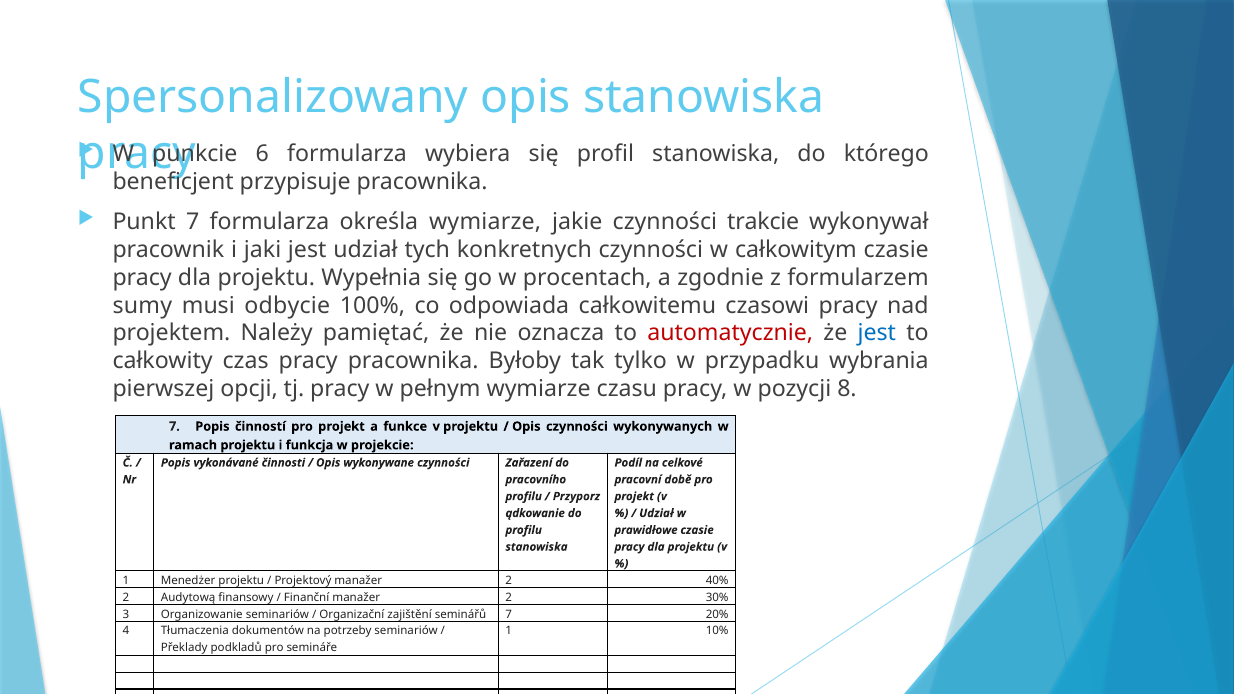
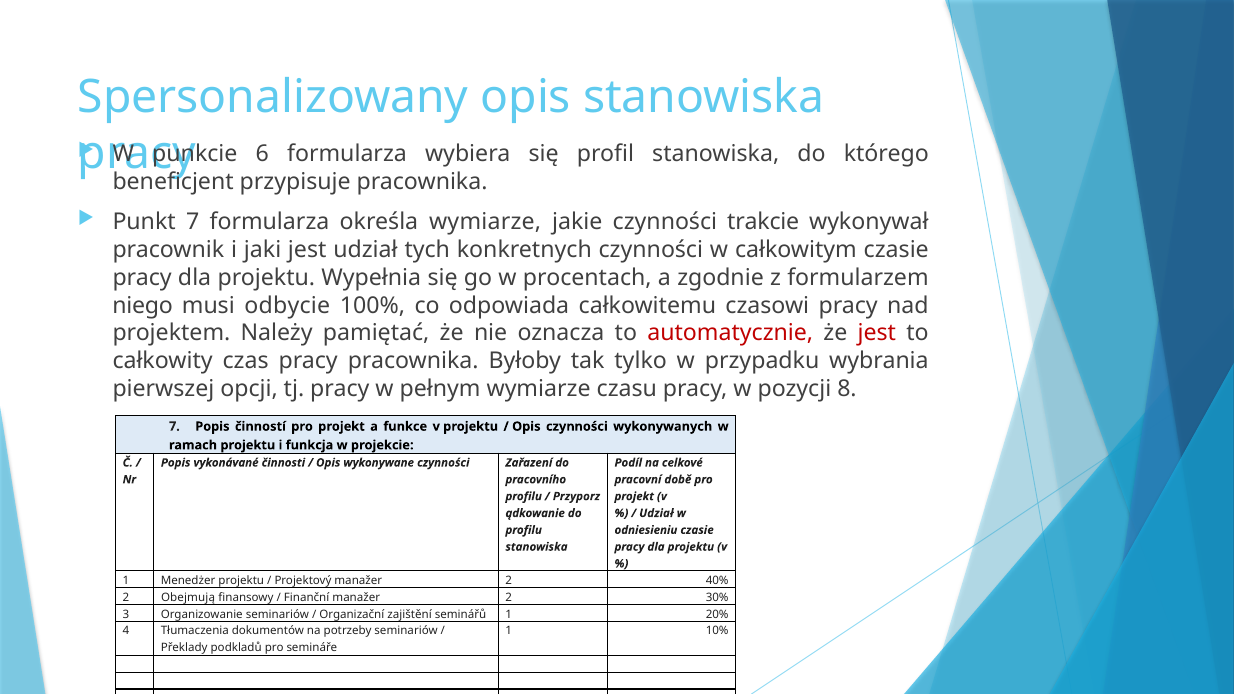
sumy: sumy -> niego
jest at (877, 333) colour: blue -> red
prawidłowe: prawidłowe -> odniesieniu
Audytową: Audytową -> Obejmują
seminářů 7: 7 -> 1
